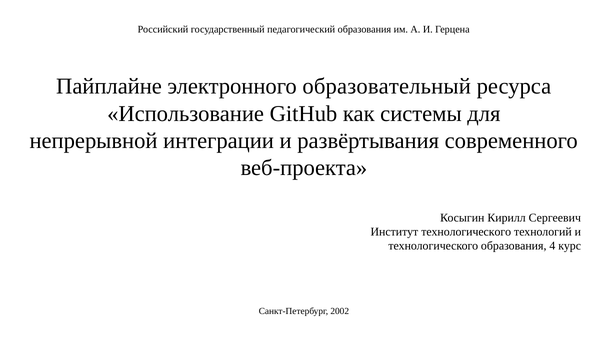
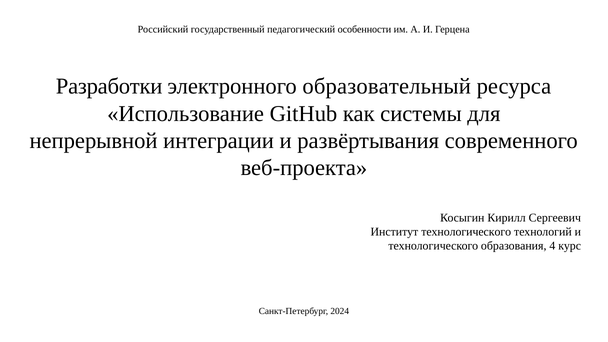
педагогический образования: образования -> особенности
Пайплайне: Пайплайне -> Разработки
2002: 2002 -> 2024
